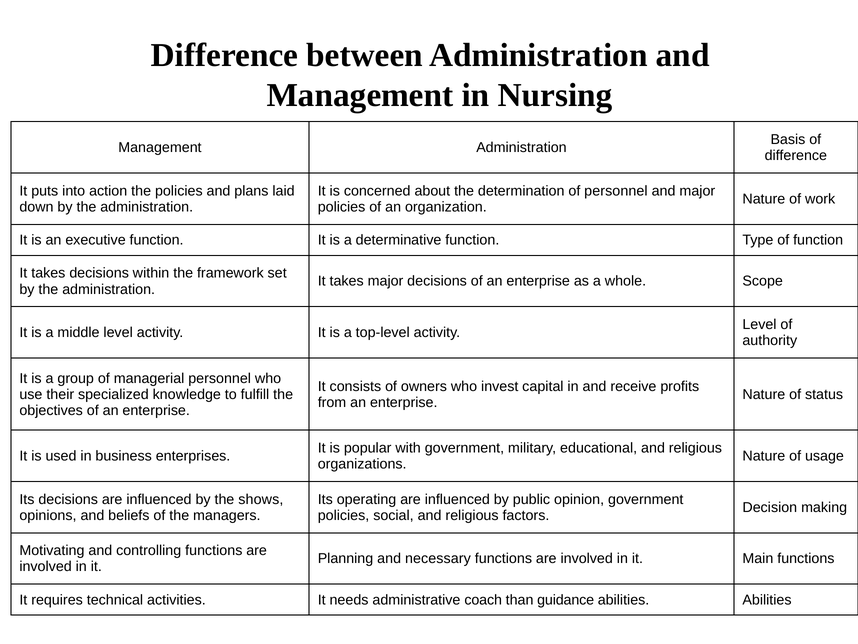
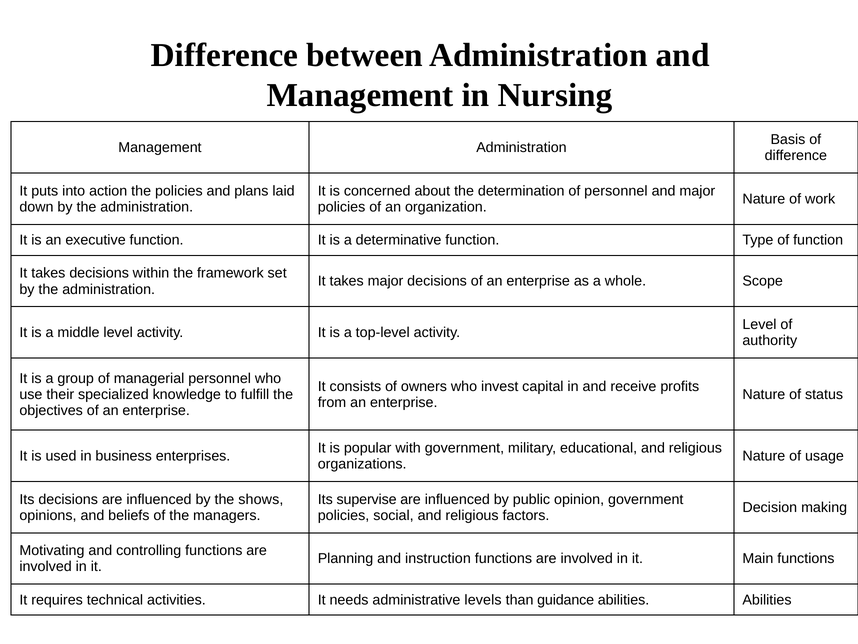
operating: operating -> supervise
necessary: necessary -> instruction
coach: coach -> levels
